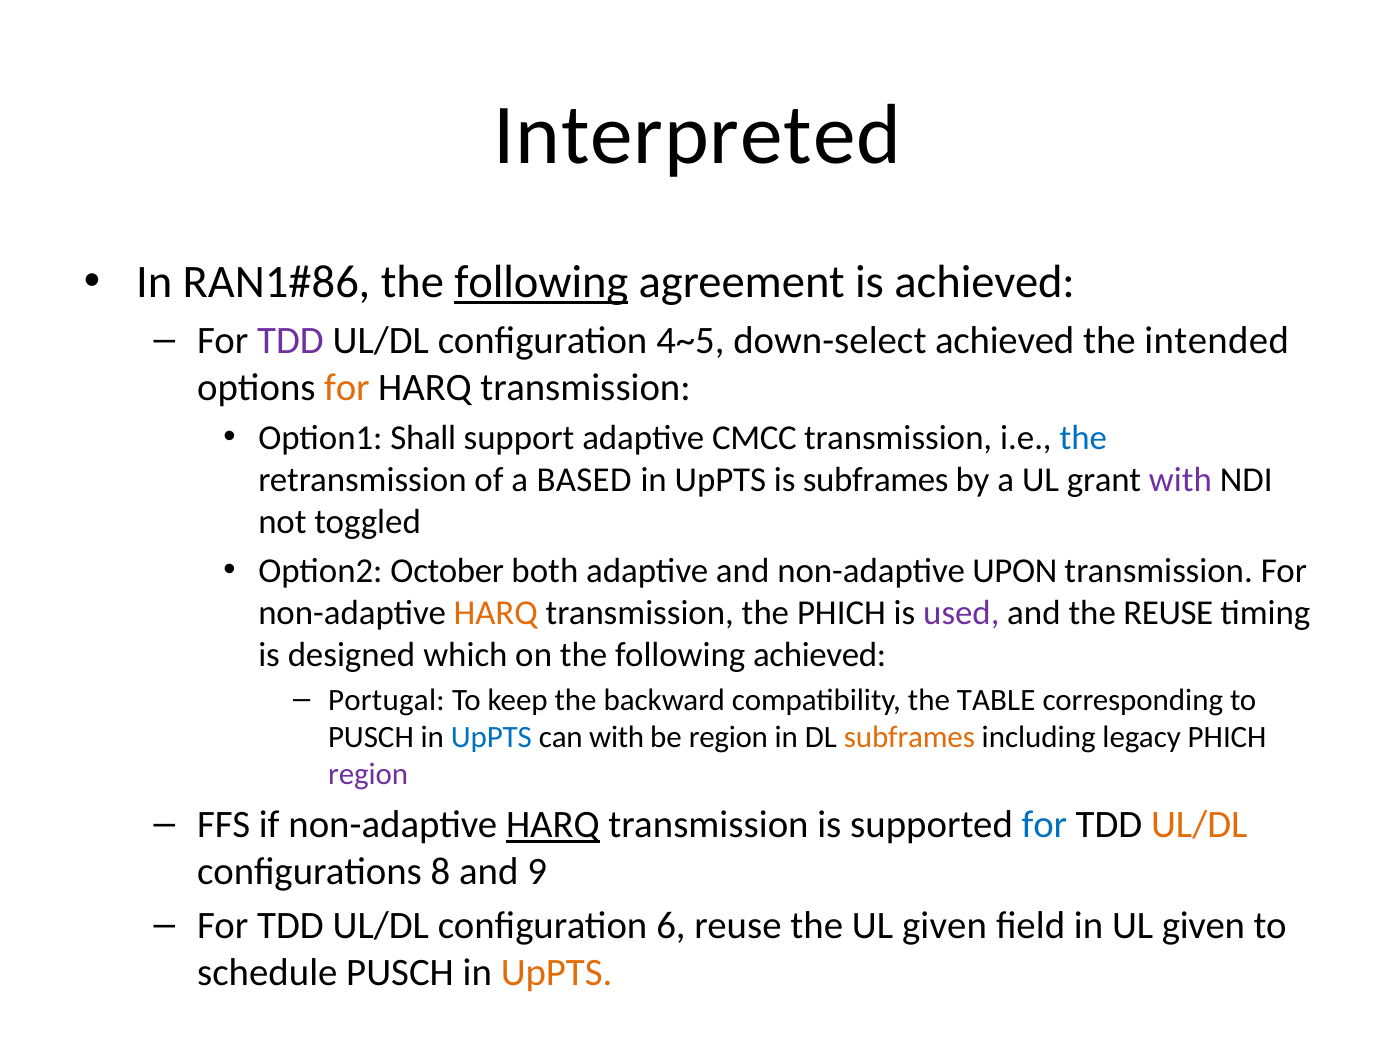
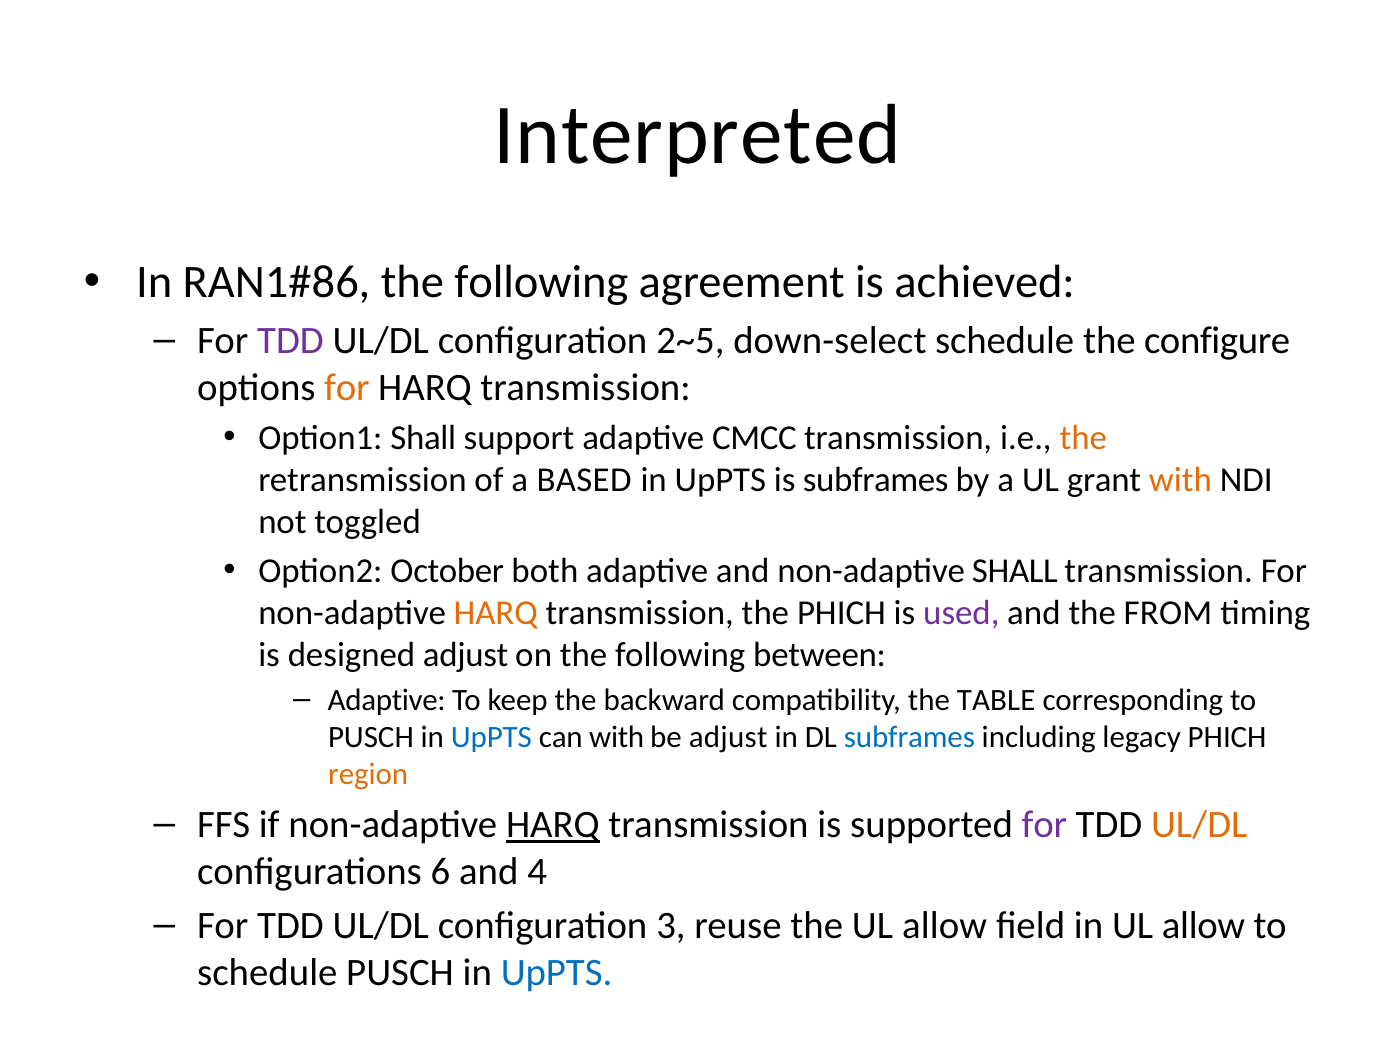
following at (541, 282) underline: present -> none
4~5: 4~5 -> 2~5
down-select achieved: achieved -> schedule
intended: intended -> configure
the at (1083, 438) colour: blue -> orange
with at (1180, 480) colour: purple -> orange
non-adaptive UPON: UPON -> SHALL
the REUSE: REUSE -> FROM
designed which: which -> adjust
following achieved: achieved -> between
Portugal at (386, 700): Portugal -> Adaptive
be region: region -> adjust
subframes at (909, 737) colour: orange -> blue
region at (368, 775) colour: purple -> orange
for at (1044, 825) colour: blue -> purple
8: 8 -> 6
9: 9 -> 4
6: 6 -> 3
the UL given: given -> allow
in UL given: given -> allow
UpPTS at (557, 972) colour: orange -> blue
